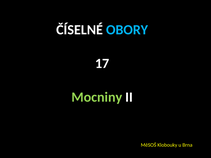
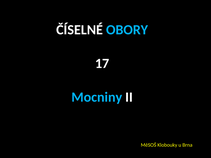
Mocniny colour: light green -> light blue
